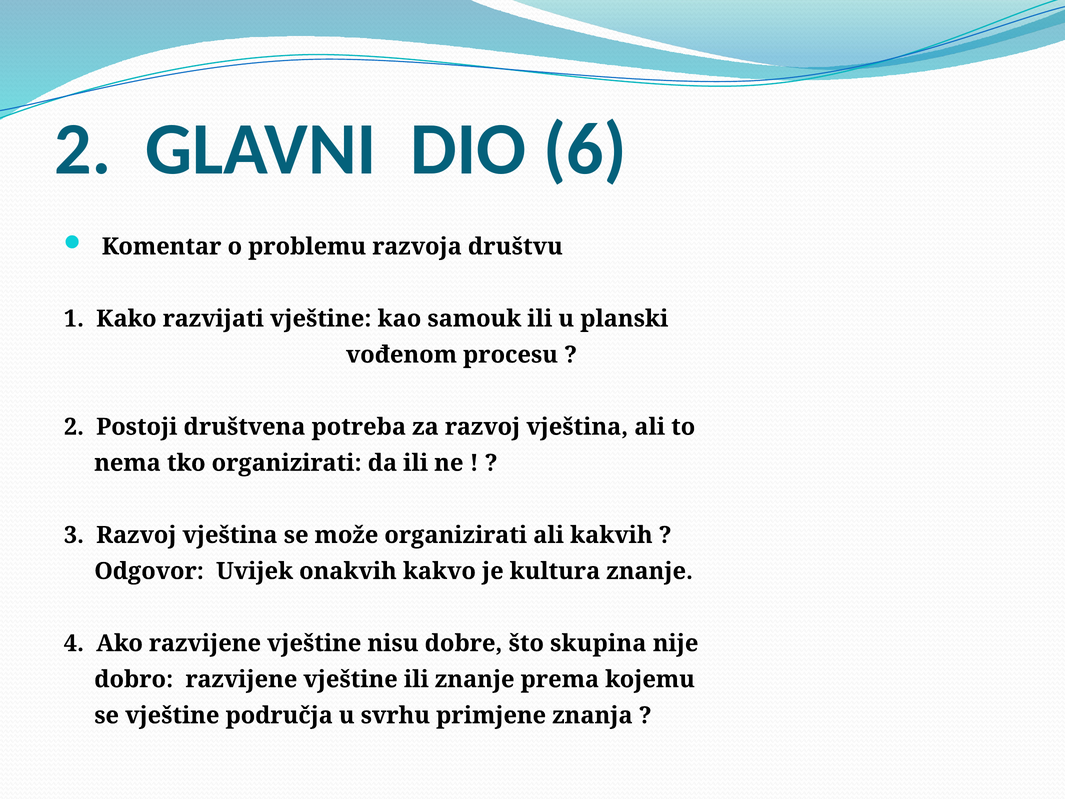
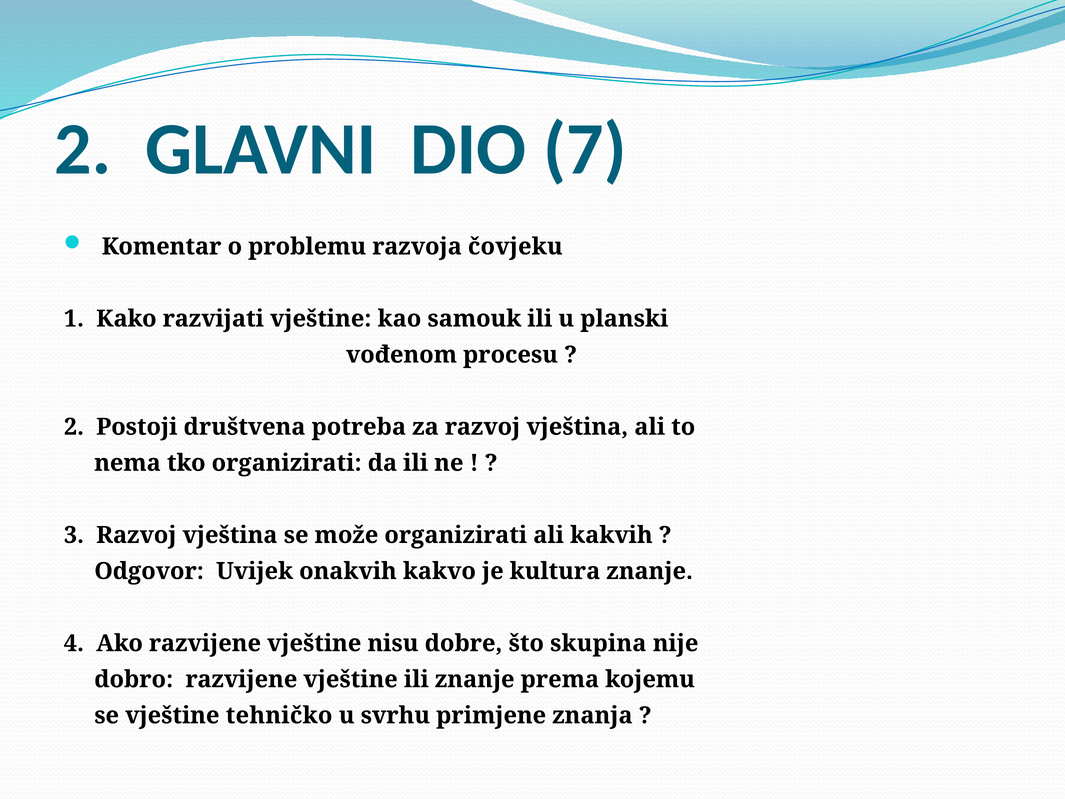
6: 6 -> 7
društvu: društvu -> čovjeku
područja: područja -> tehničko
